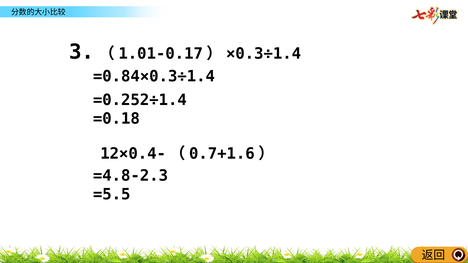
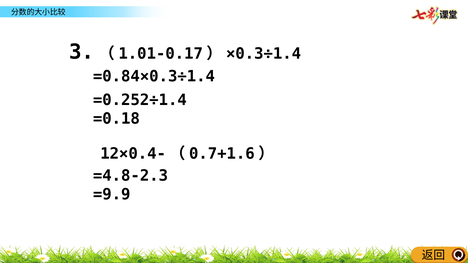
=5.5: =5.5 -> =9.9
